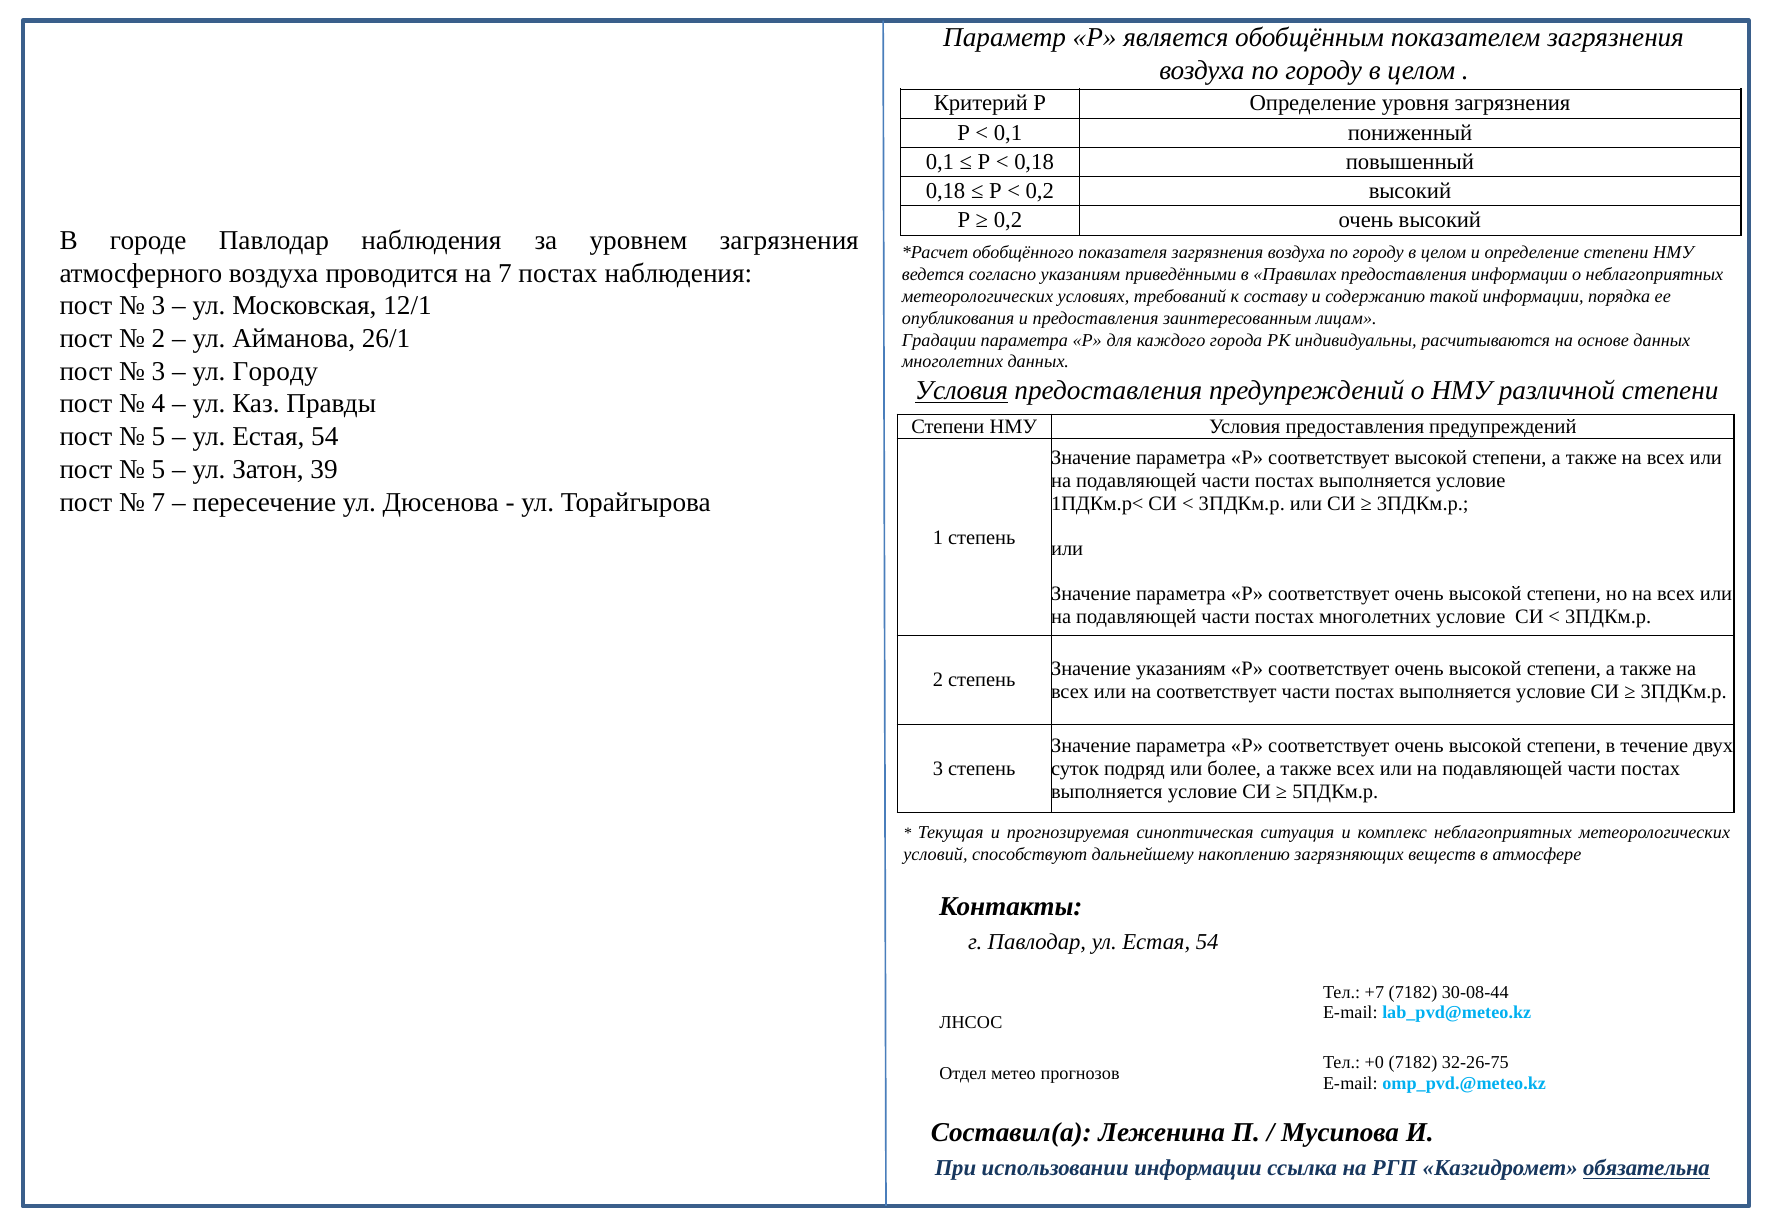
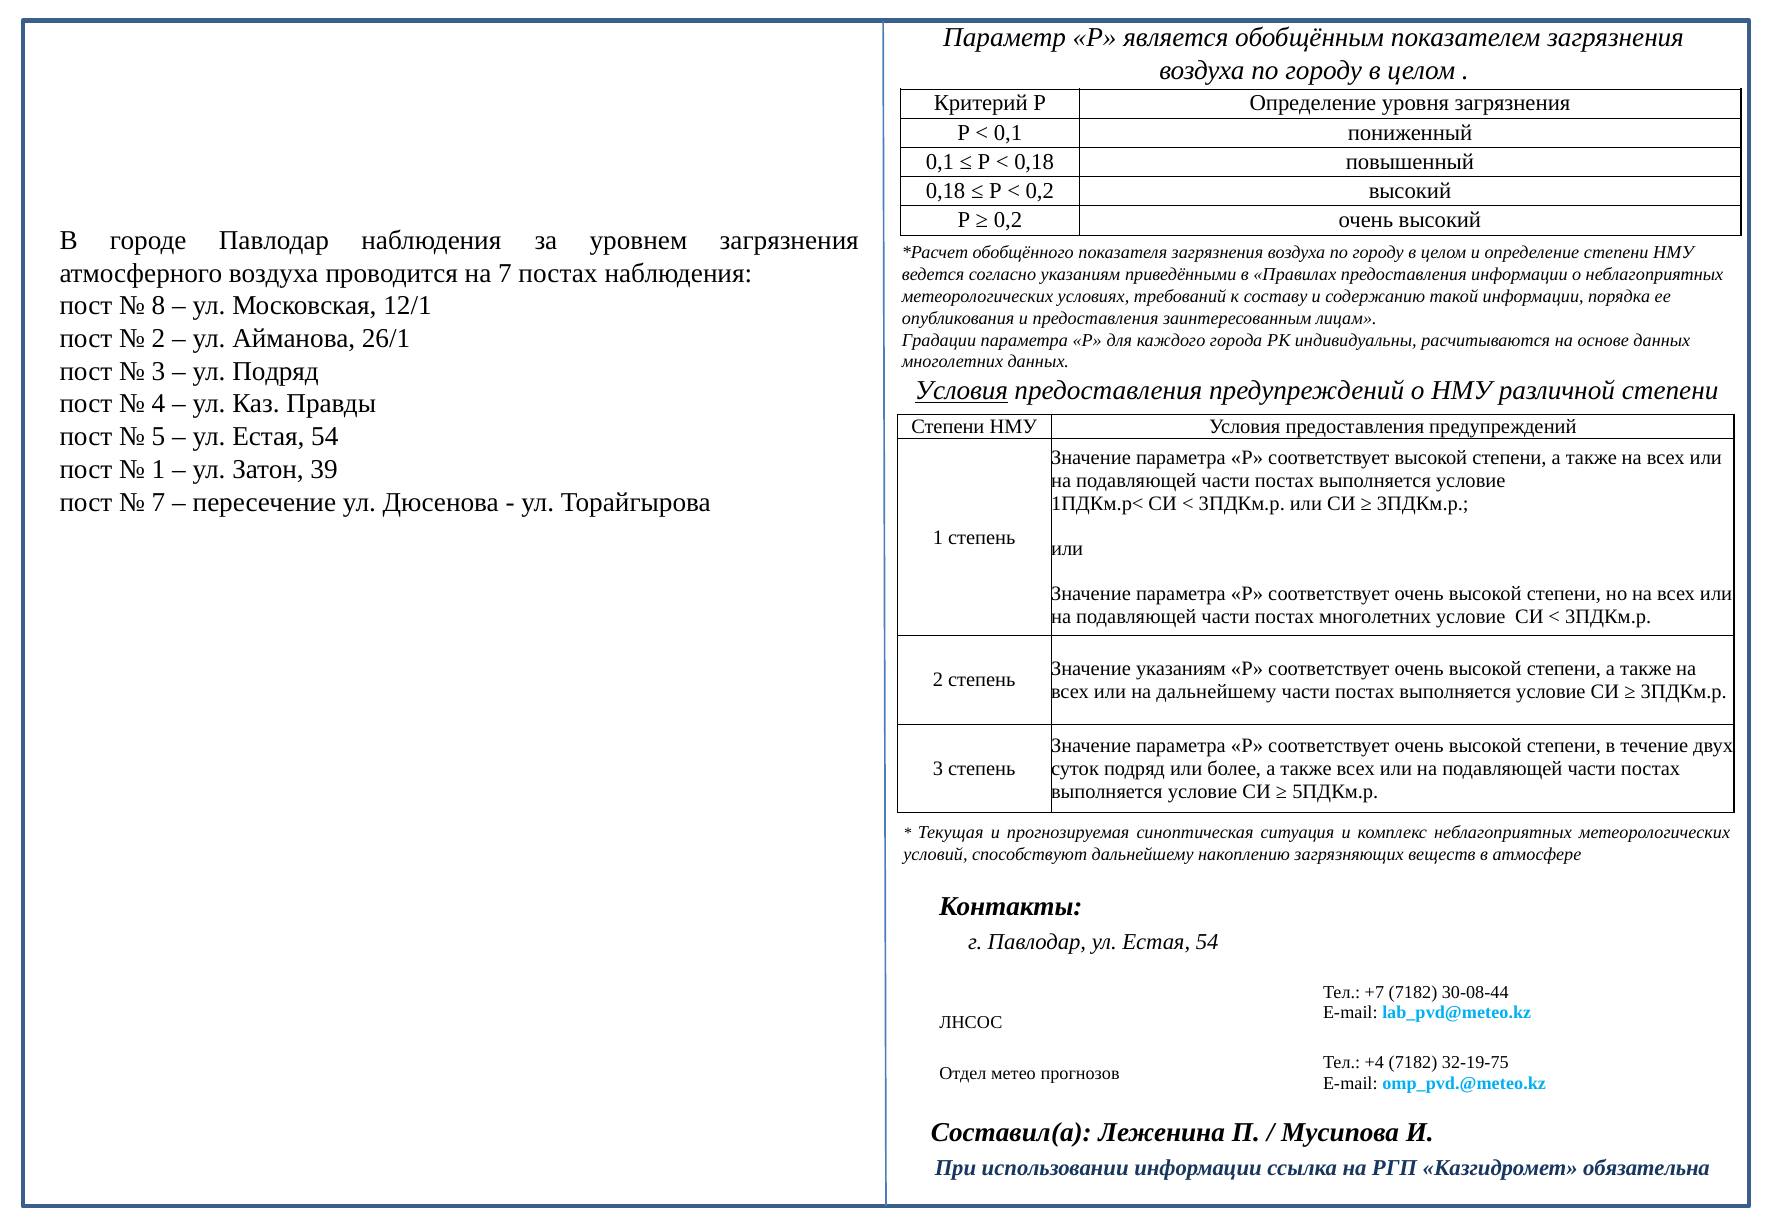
3 at (159, 306): 3 -> 8
ул Городу: Городу -> Подряд
5 at (159, 469): 5 -> 1
на соответствует: соответствует -> дальнейшему
+0: +0 -> +4
32-26-75: 32-26-75 -> 32-19-75
обязательна underline: present -> none
